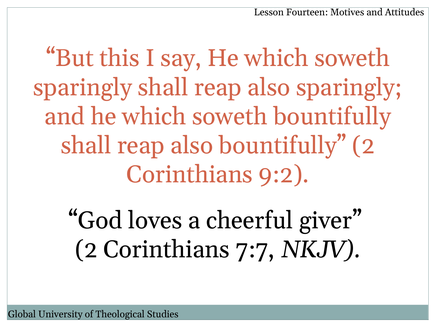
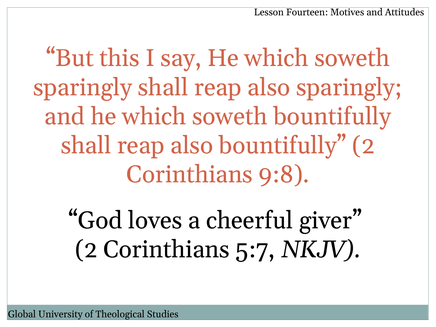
9:2: 9:2 -> 9:8
7:7: 7:7 -> 5:7
